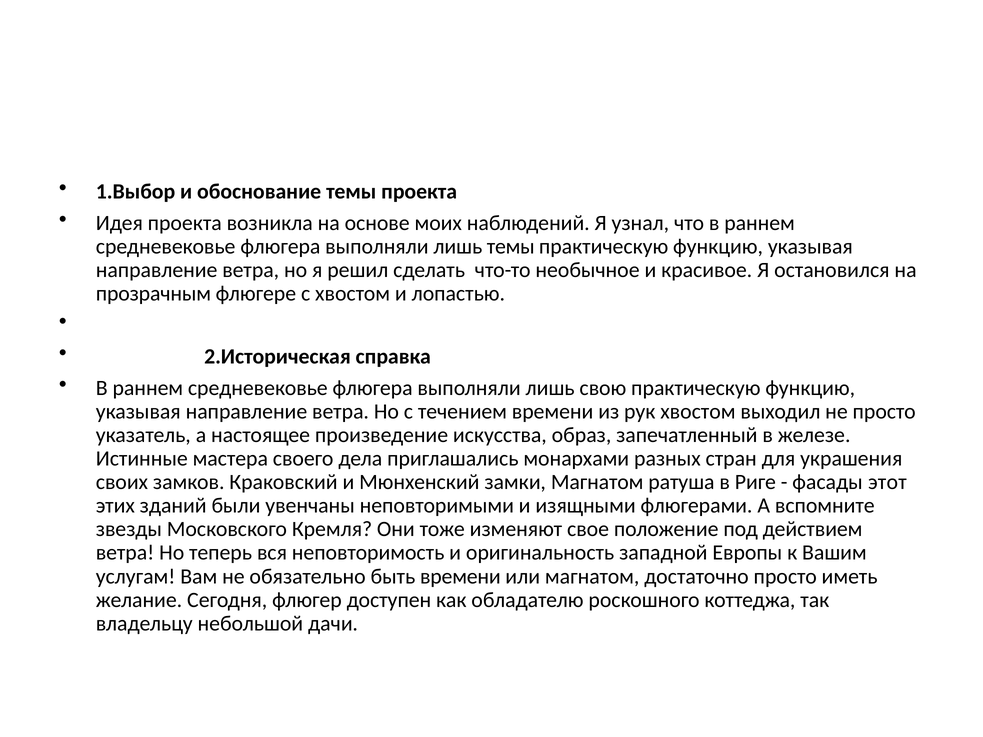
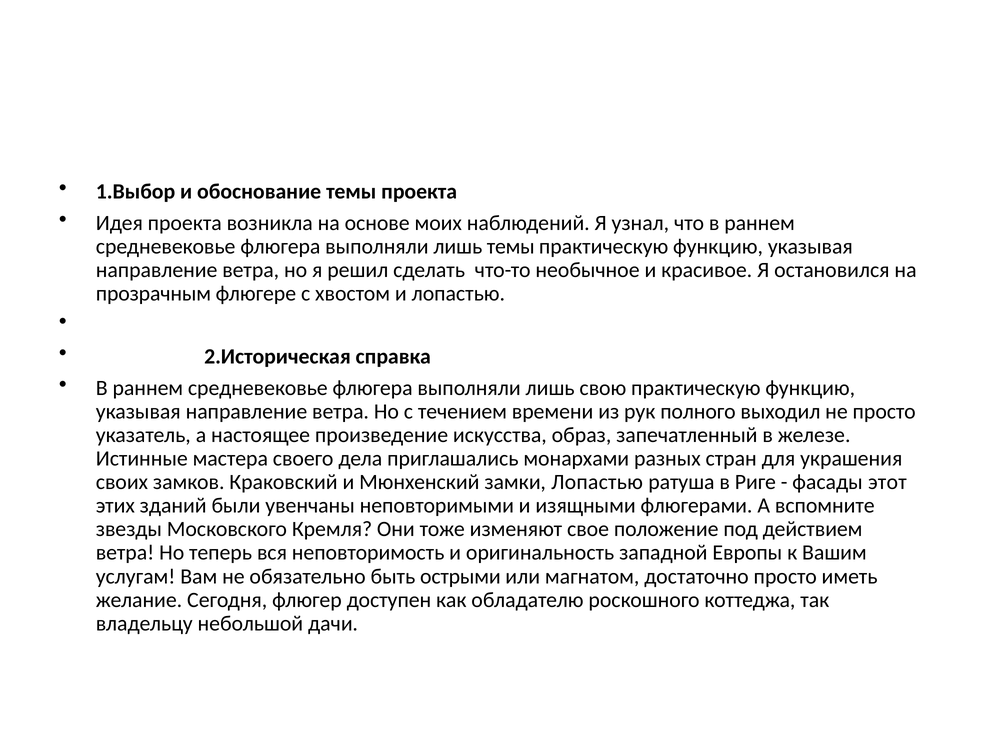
рук хвостом: хвостом -> полного
замки Магнатом: Магнатом -> Лопастью
быть времени: времени -> острыми
